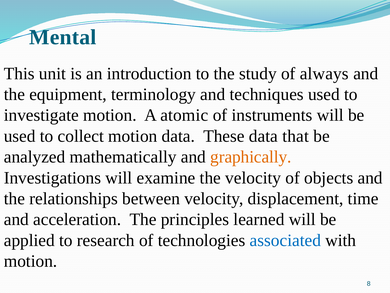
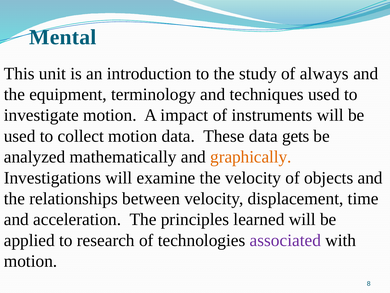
atomic: atomic -> impact
that: that -> gets
associated colour: blue -> purple
